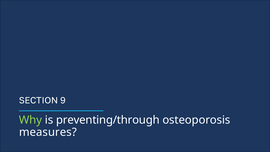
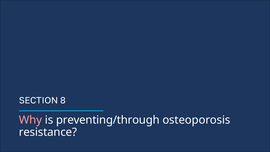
9: 9 -> 8
Why colour: light green -> pink
measures: measures -> resistance
